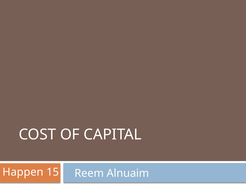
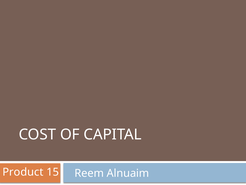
Happen: Happen -> Product
